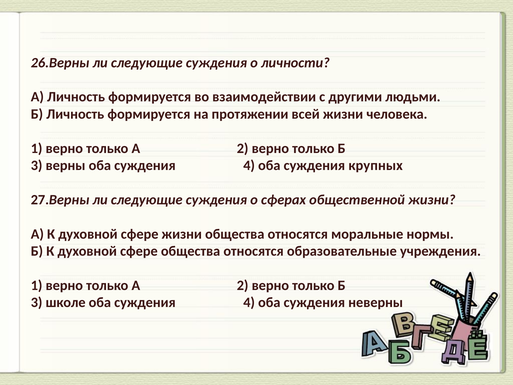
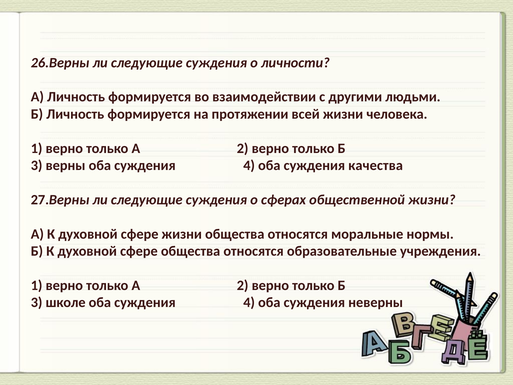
крупных: крупных -> качества
